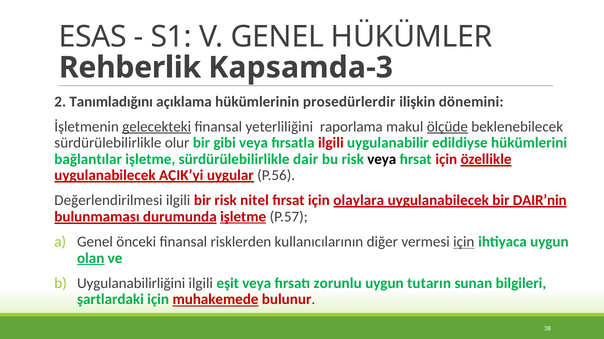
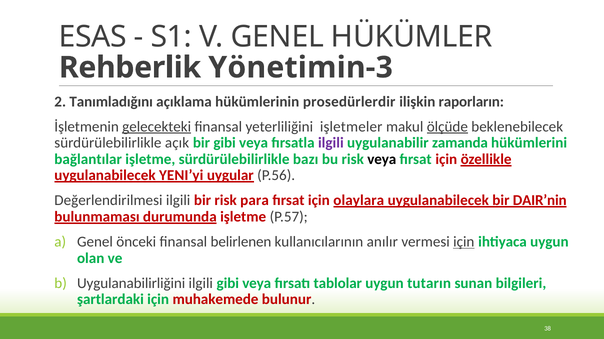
Kapsamda-3: Kapsamda-3 -> Yönetimin-3
dönemini: dönemini -> raporların
raporlama: raporlama -> işletmeler
olur: olur -> açık
ilgili at (331, 143) colour: red -> purple
edildiyse: edildiyse -> zamanda
dair: dair -> bazı
AÇIK’yi: AÇIK’yi -> YENI’yi
nitel: nitel -> para
işletme at (243, 217) underline: present -> none
risklerden: risklerden -> belirlenen
diğer: diğer -> anılır
olan underline: present -> none
ilgili eşit: eşit -> gibi
zorunlu: zorunlu -> tablolar
muhakemede underline: present -> none
